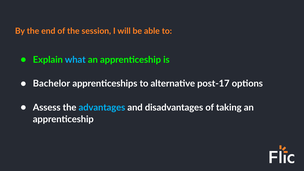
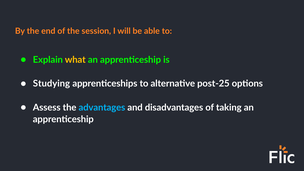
what colour: light blue -> yellow
Bachelor: Bachelor -> Studying
post-17: post-17 -> post-25
